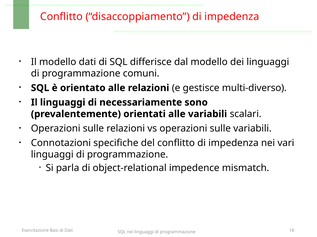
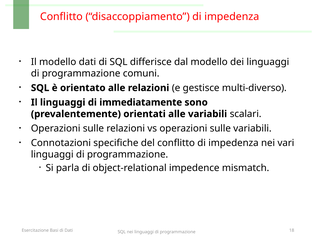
necessariamente: necessariamente -> immediatamente
